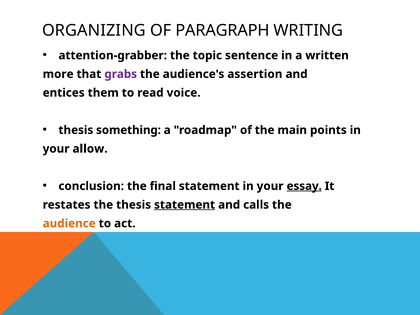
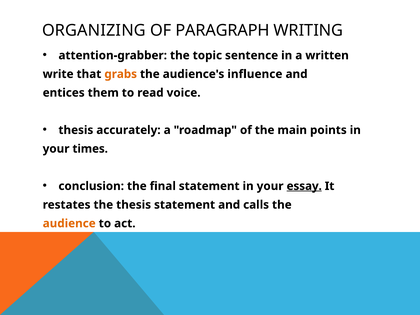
more: more -> write
grabs colour: purple -> orange
assertion: assertion -> influence
something: something -> accurately
allow: allow -> times
statement at (185, 205) underline: present -> none
